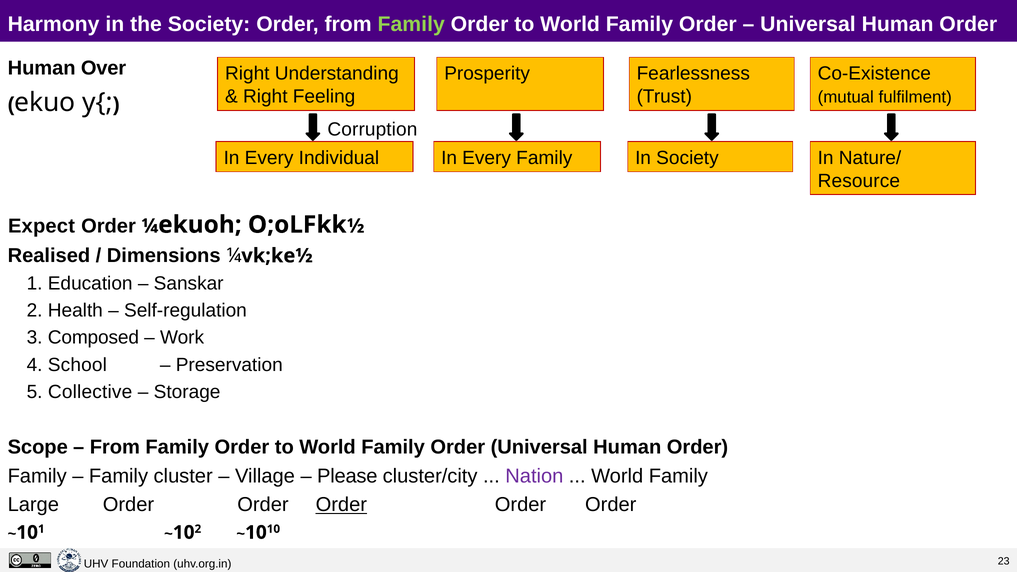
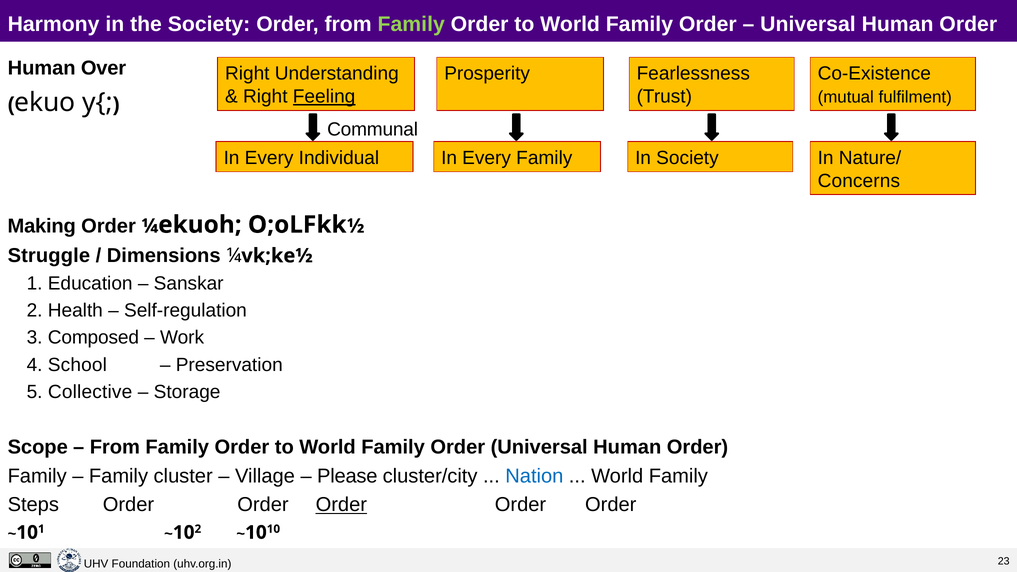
Feeling underline: none -> present
Corruption: Corruption -> Communal
Resource: Resource -> Concerns
Expect: Expect -> Making
Realised: Realised -> Struggle
Nation colour: purple -> blue
Large: Large -> Steps
